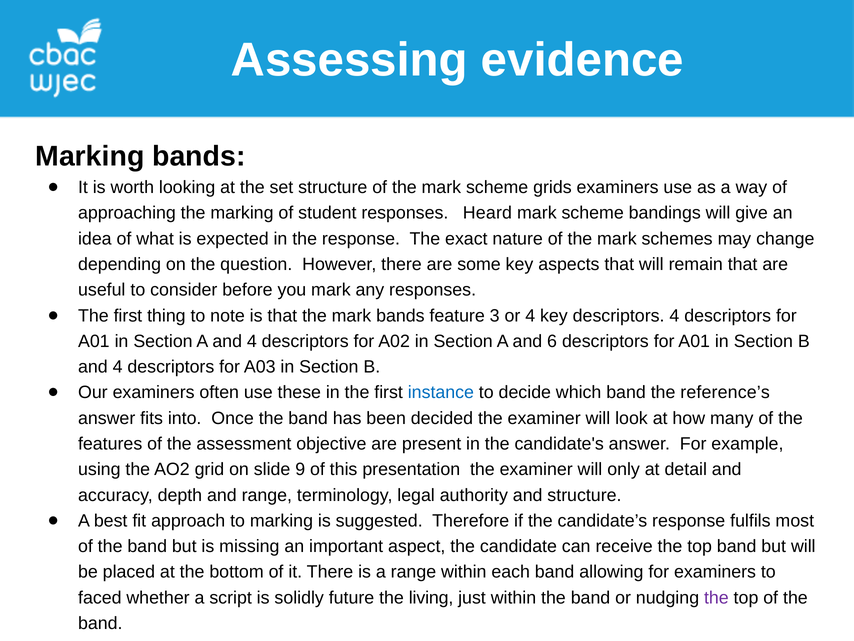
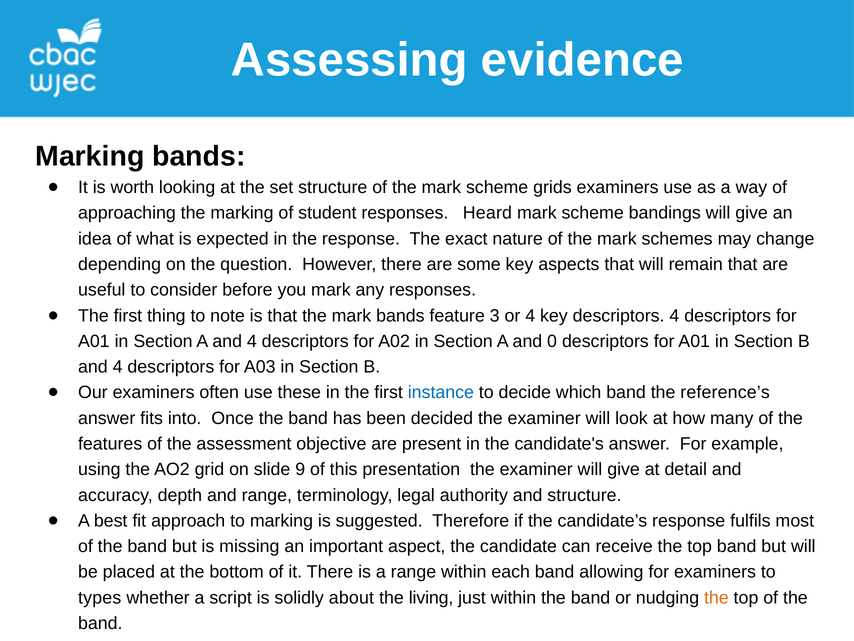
6: 6 -> 0
examiner will only: only -> give
faced: faced -> types
future: future -> about
the at (716, 597) colour: purple -> orange
